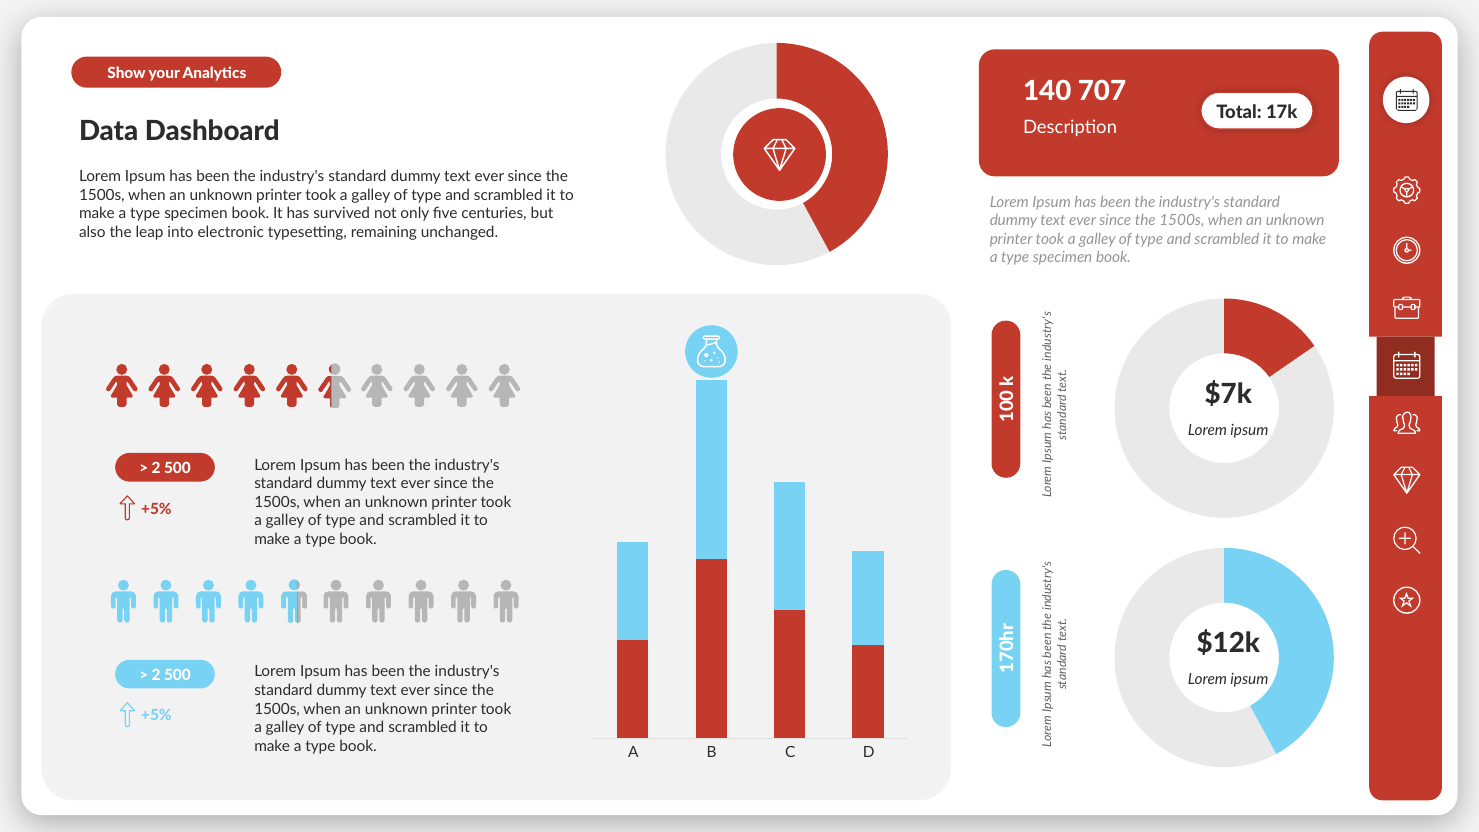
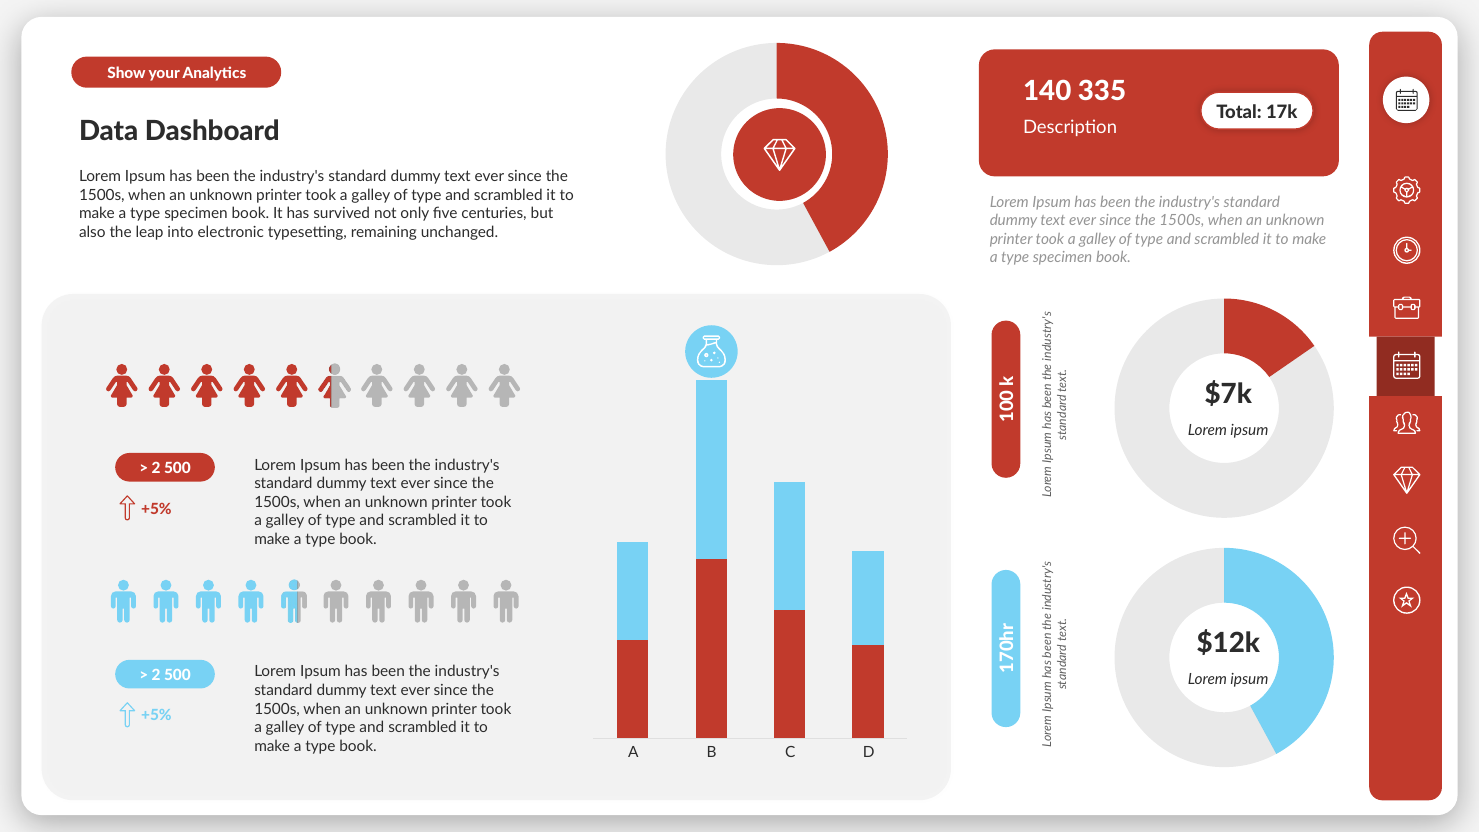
707: 707 -> 335
